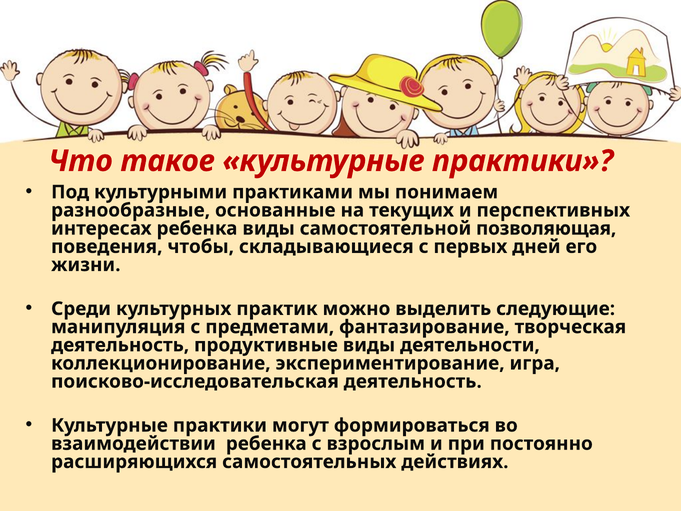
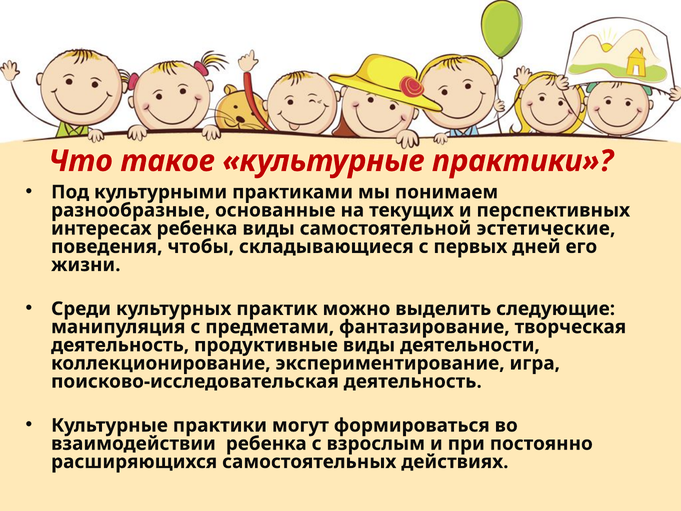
позволяющая: позволяющая -> эстетические
